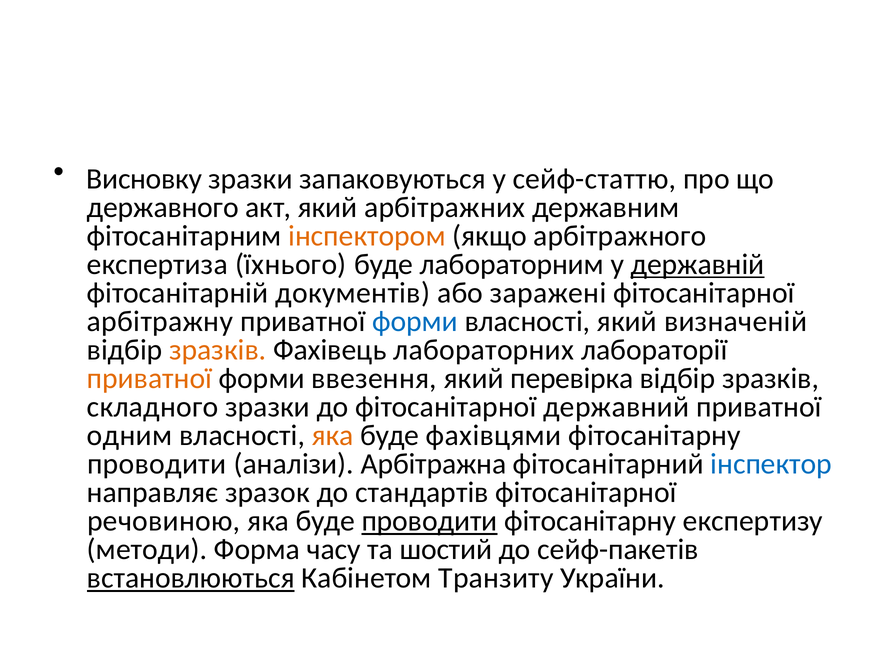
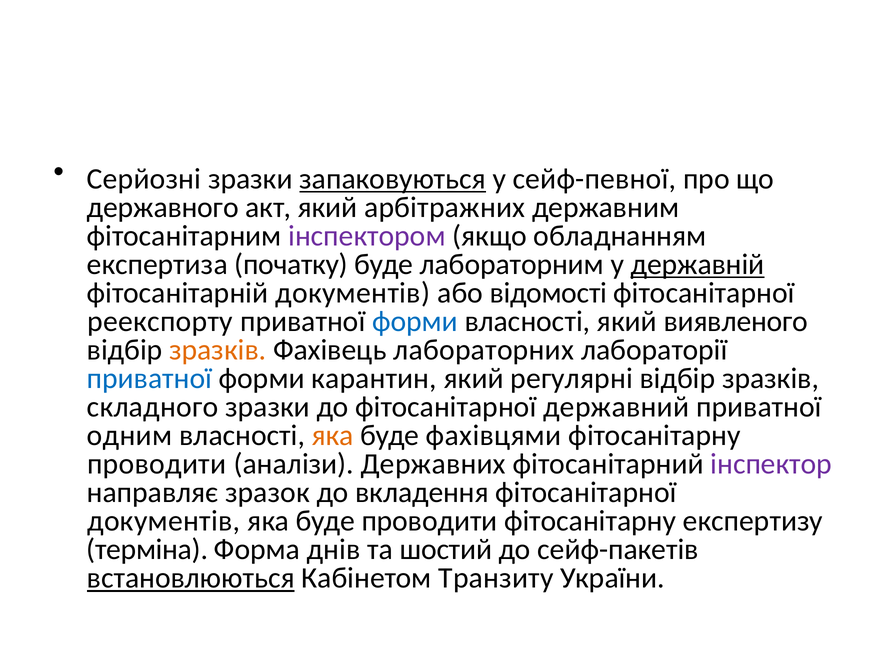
Висновку: Висновку -> Серйозні
запаковуються underline: none -> present
сейф-статтю: сейф-статтю -> сейф-певної
інспектором colour: orange -> purple
арбітражного: арбітражного -> обладнанням
їхнього: їхнього -> початку
заражені: заражені -> відомості
арбітражну: арбітражну -> реекспорту
визначеній: визначеній -> виявленого
приватної at (150, 379) colour: orange -> blue
ввезення: ввезення -> карантин
перевірка: перевірка -> регулярні
Арбітражна: Арбітражна -> Державних
інспектор colour: blue -> purple
стандартів: стандартів -> вкладення
речовиною at (164, 521): речовиною -> документів
проводити at (430, 521) underline: present -> none
методи: методи -> терміна
часу: часу -> днів
